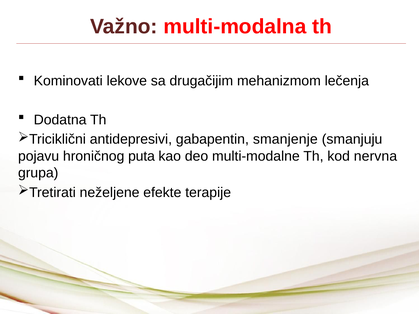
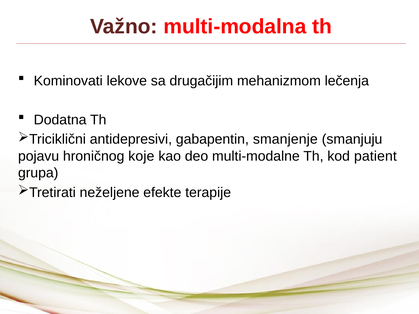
puta: puta -> koje
nervna: nervna -> patient
